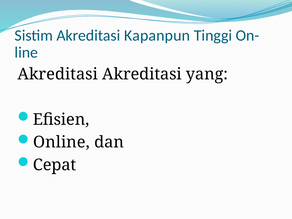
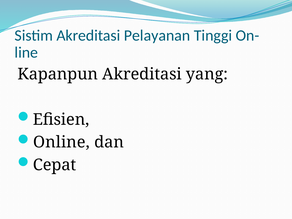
Kapanpun: Kapanpun -> Pelayanan
Akreditasi at (58, 74): Akreditasi -> Kapanpun
